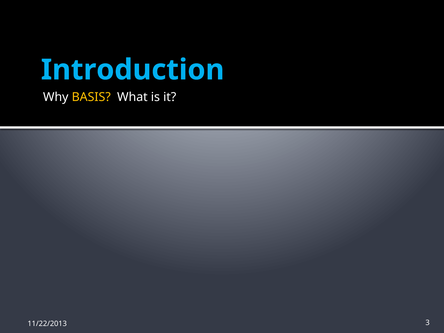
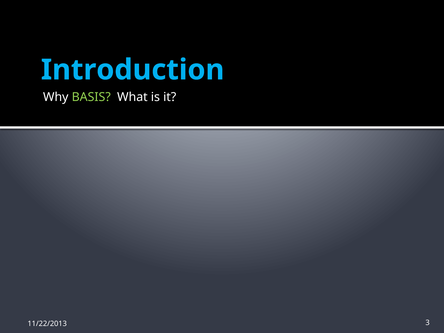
BASIS colour: yellow -> light green
